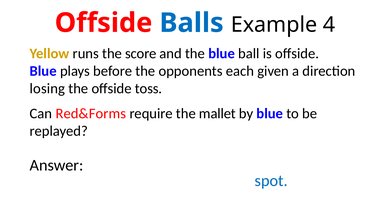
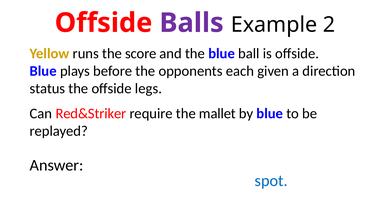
Balls colour: blue -> purple
4: 4 -> 2
losing: losing -> status
toss: toss -> legs
Red&Forms: Red&Forms -> Red&Striker
